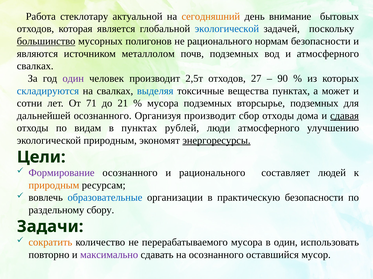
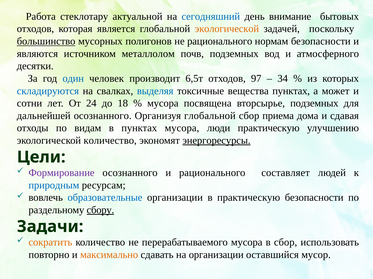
сегодняшний colour: orange -> blue
экологической at (227, 29) colour: blue -> orange
свалках at (35, 66): свалках -> десятки
один at (73, 79) colour: purple -> blue
2,5т: 2,5т -> 6,5т
27: 27 -> 97
90: 90 -> 34
71: 71 -> 24
21: 21 -> 18
мусора подземных: подземных -> посвящена
Организуя производит: производит -> глобальной
сбор отходы: отходы -> приема
сдавая underline: present -> none
пунктах рублей: рублей -> мусора
люди атмосферного: атмосферного -> практическую
экологической природным: природным -> количество
природным at (54, 186) colour: orange -> blue
сбору underline: none -> present
в один: один -> сбор
максимально colour: purple -> orange
на осознанного: осознанного -> организации
